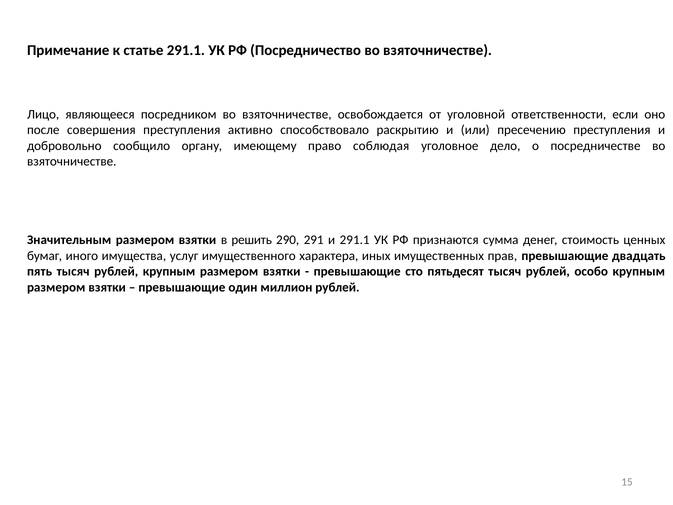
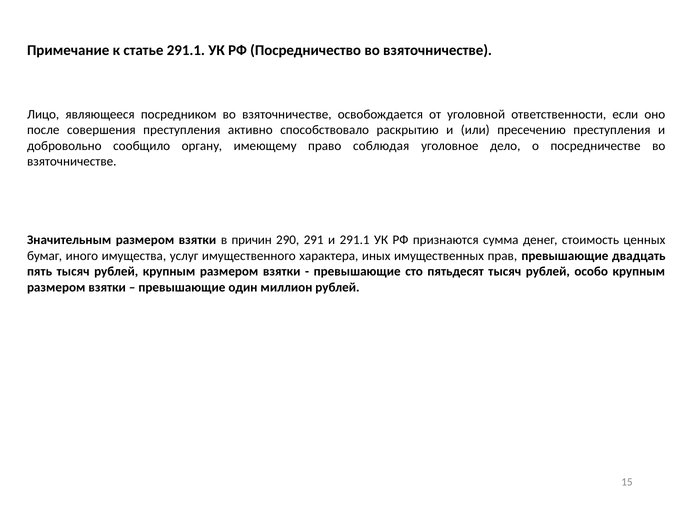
решить: решить -> причин
